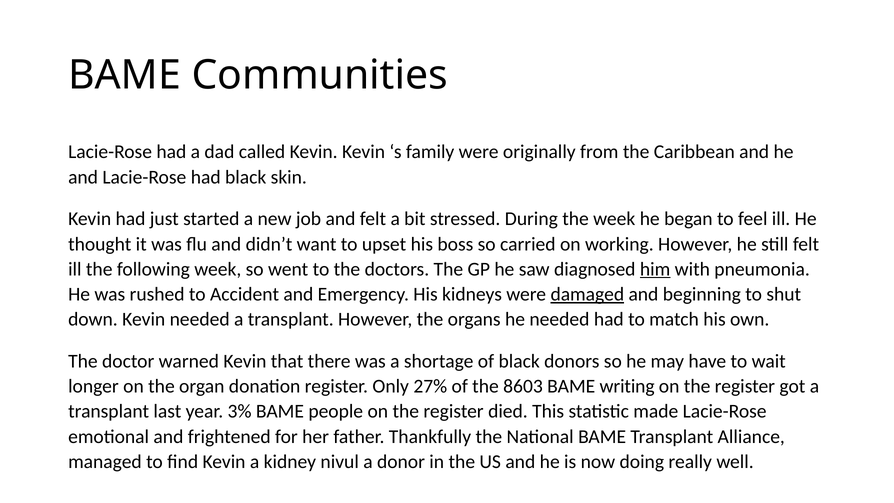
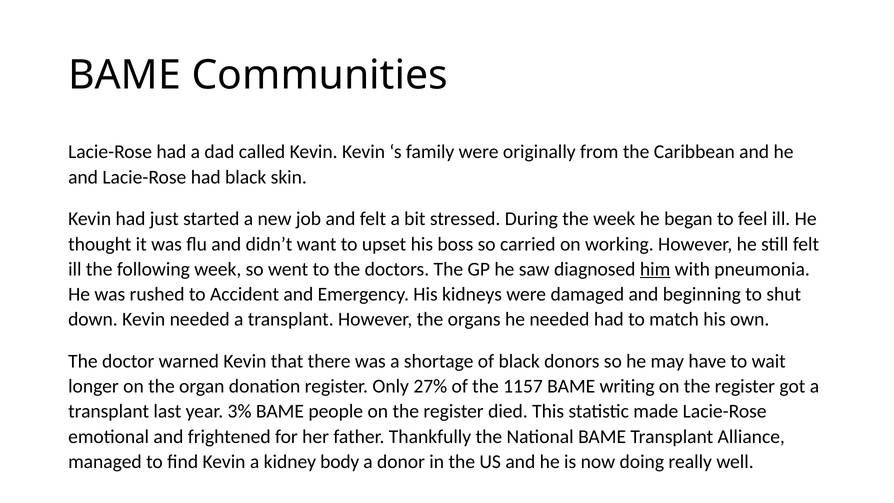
damaged underline: present -> none
8603: 8603 -> 1157
nivul: nivul -> body
